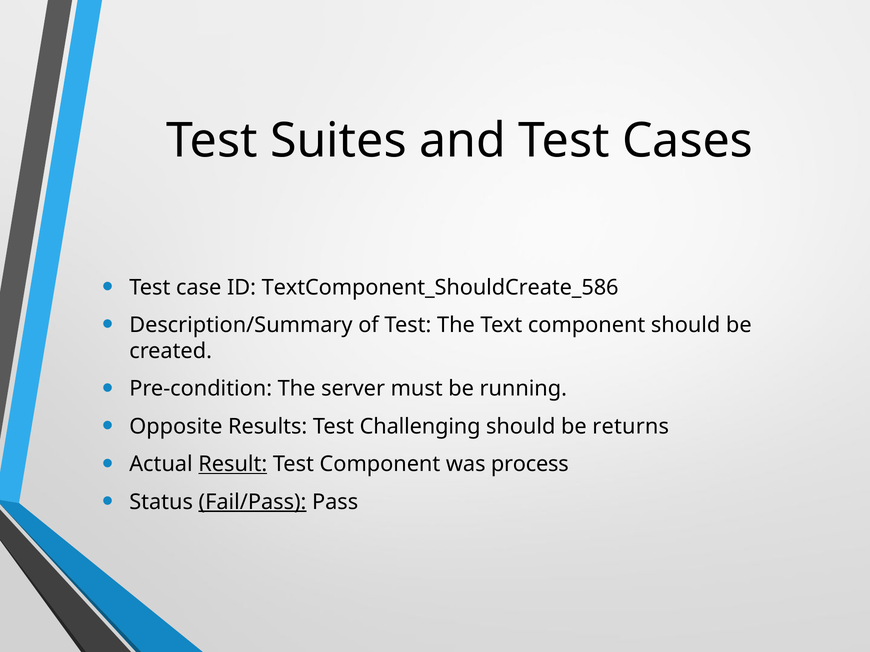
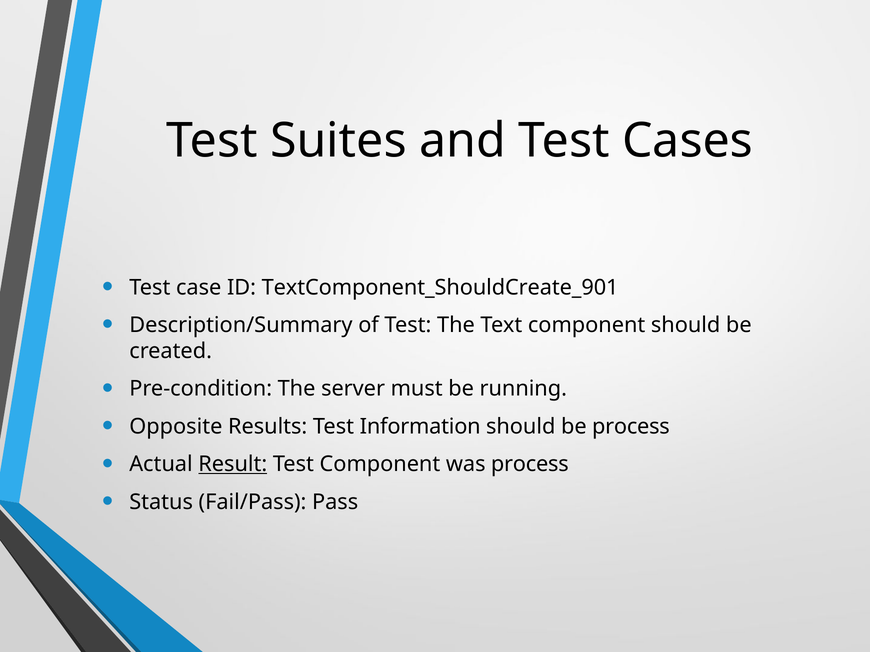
TextComponent_ShouldCreate_586: TextComponent_ShouldCreate_586 -> TextComponent_ShouldCreate_901
Challenging: Challenging -> Information
be returns: returns -> process
Fail/Pass underline: present -> none
